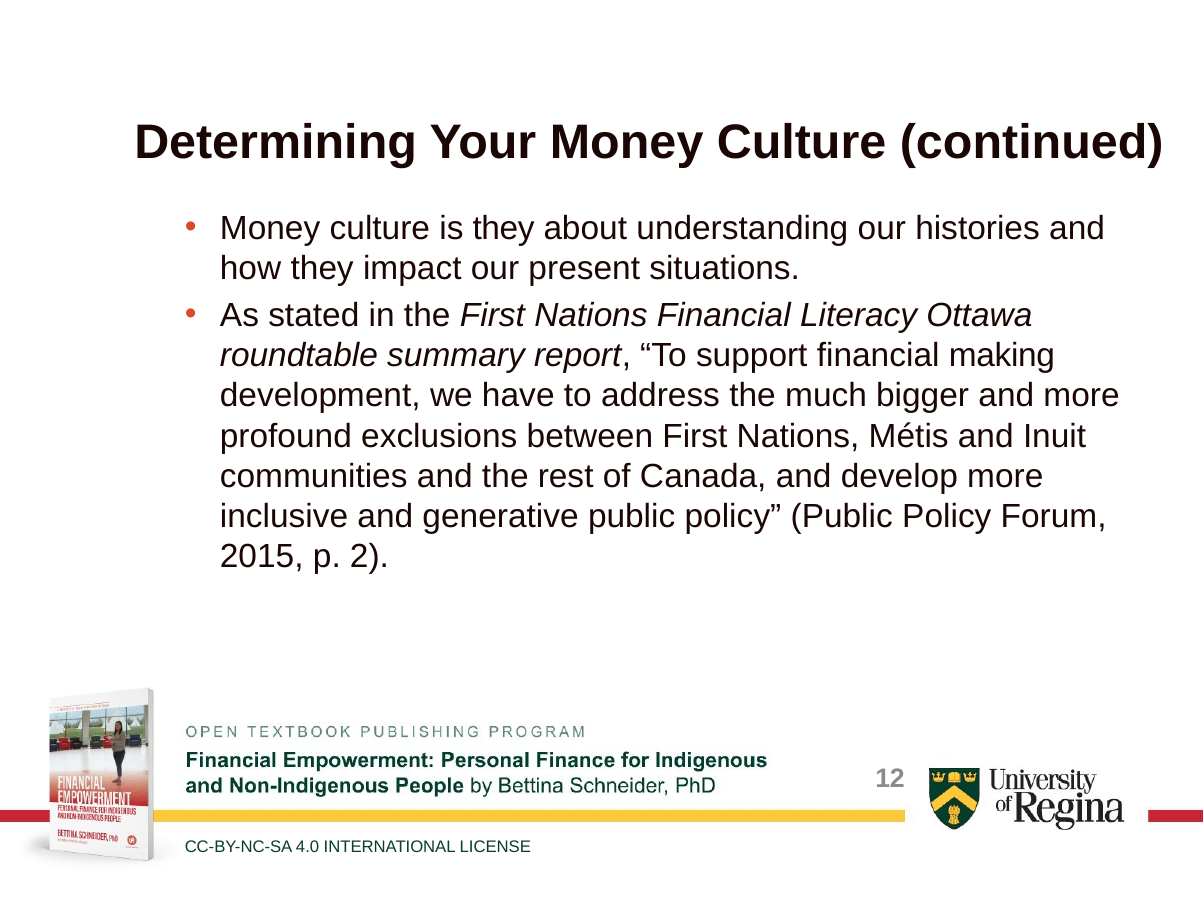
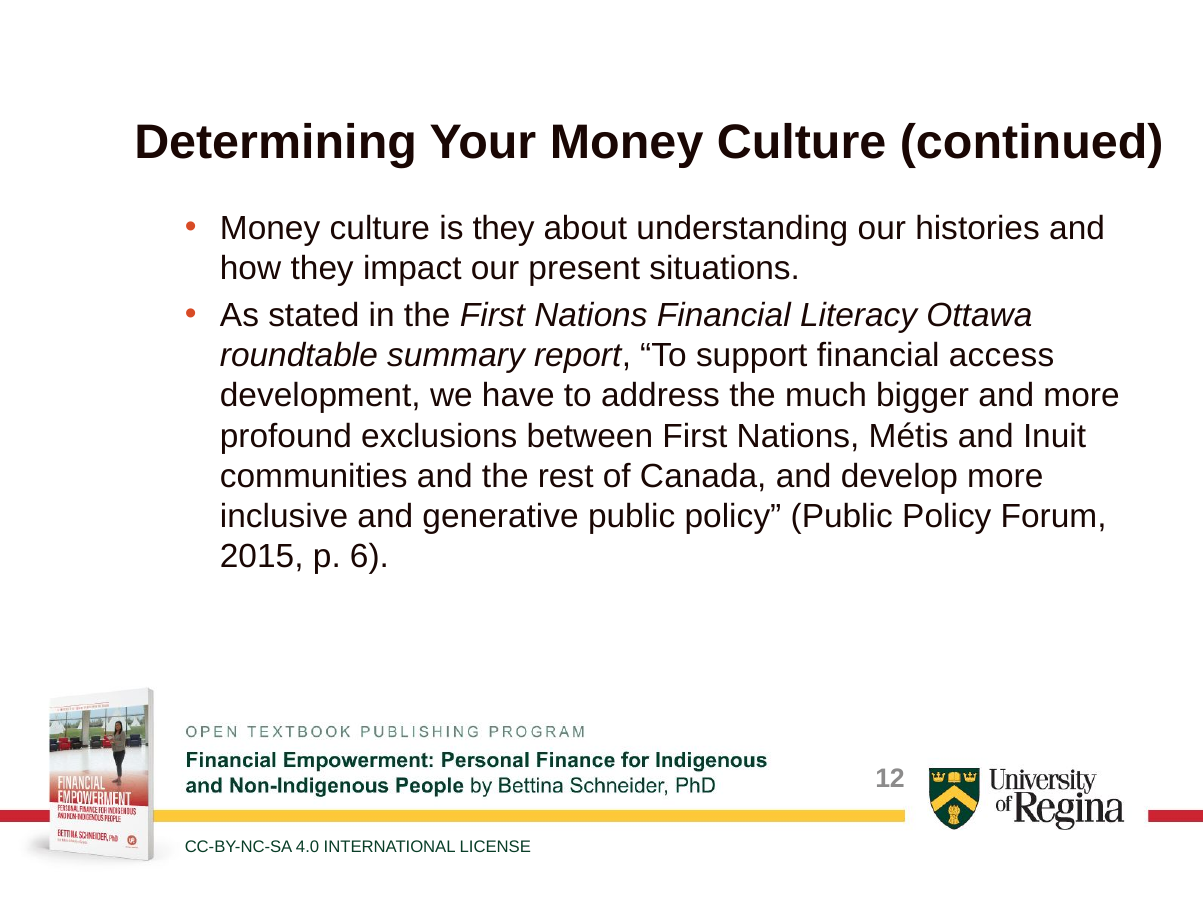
making: making -> access
2: 2 -> 6
